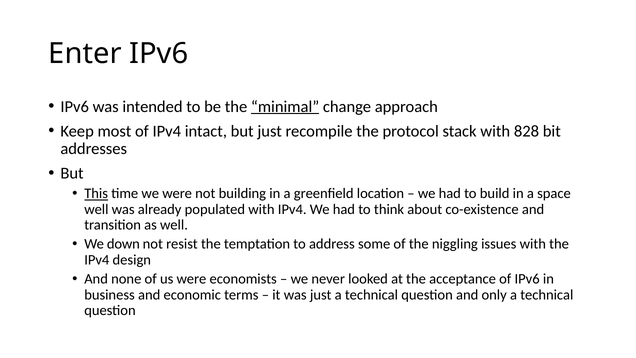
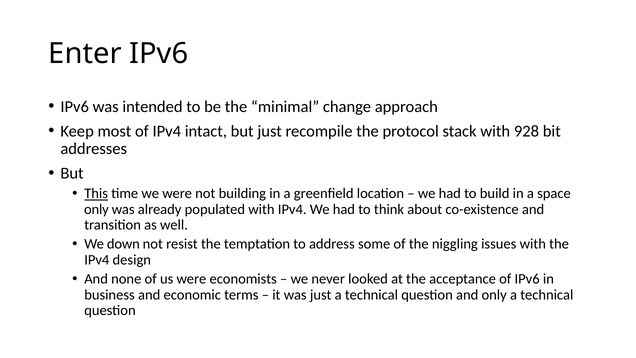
minimal underline: present -> none
828: 828 -> 928
well at (96, 209): well -> only
